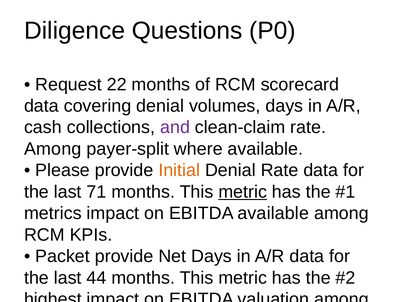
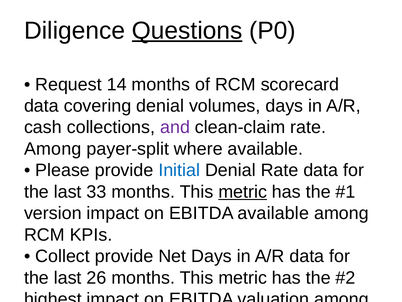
Questions underline: none -> present
22: 22 -> 14
Initial colour: orange -> blue
71: 71 -> 33
metrics: metrics -> version
Packet at (63, 256): Packet -> Collect
44: 44 -> 26
